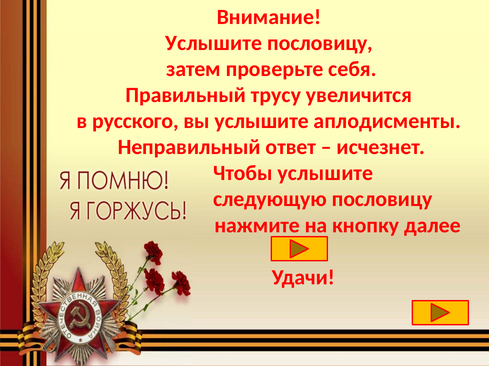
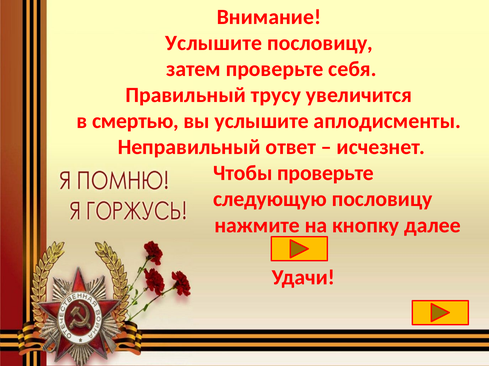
русского: русского -> смертью
Чтобы услышите: услышите -> проверьте
